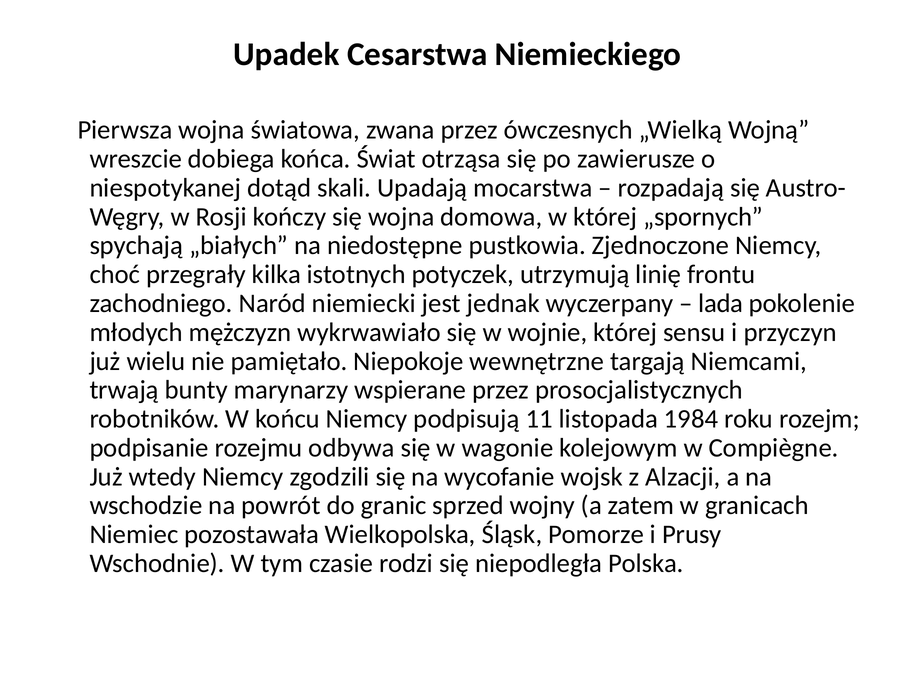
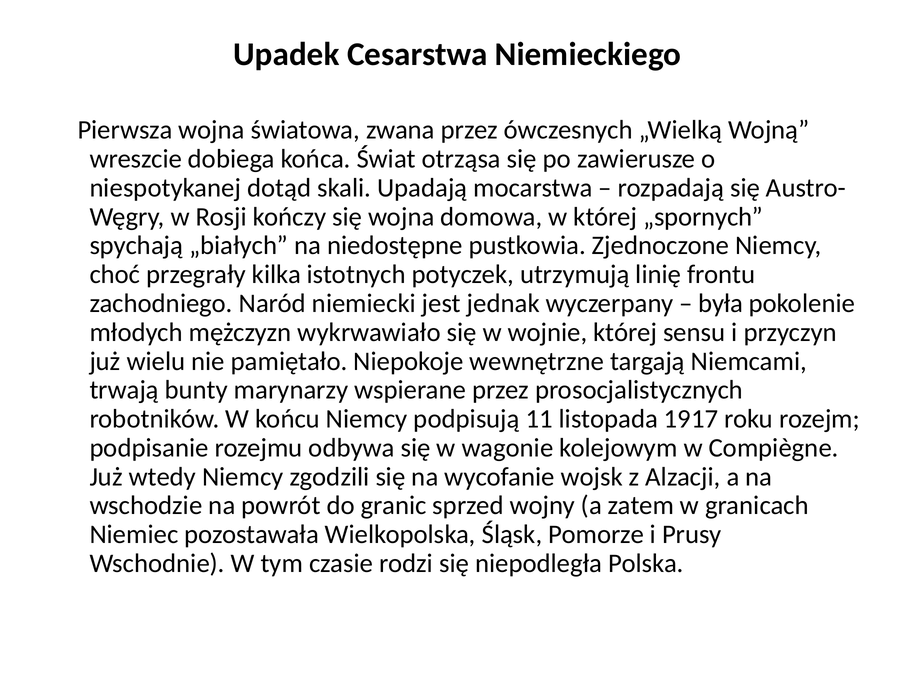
lada: lada -> była
1984: 1984 -> 1917
